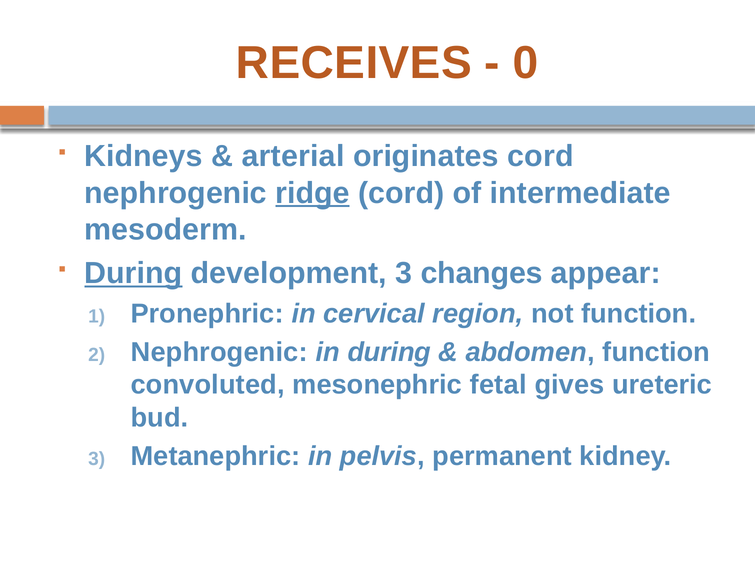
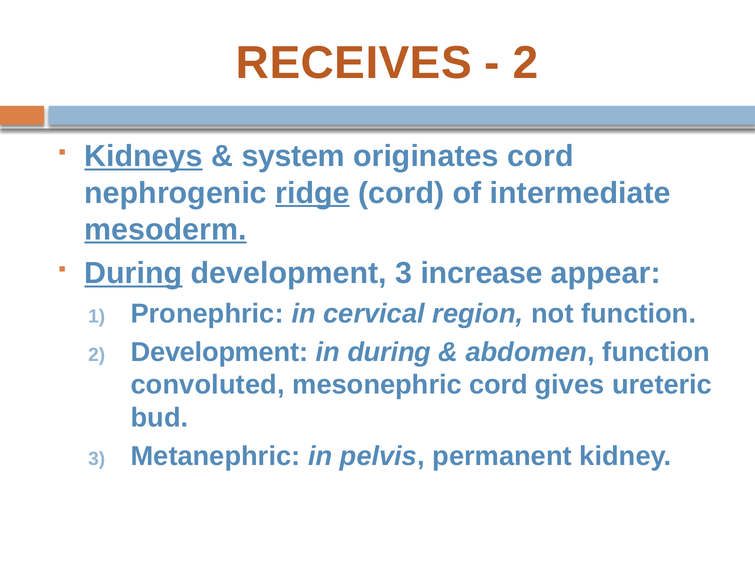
0 at (525, 63): 0 -> 2
Kidneys underline: none -> present
arterial: arterial -> system
mesoderm underline: none -> present
changes: changes -> increase
Nephrogenic at (219, 352): Nephrogenic -> Development
mesonephric fetal: fetal -> cord
